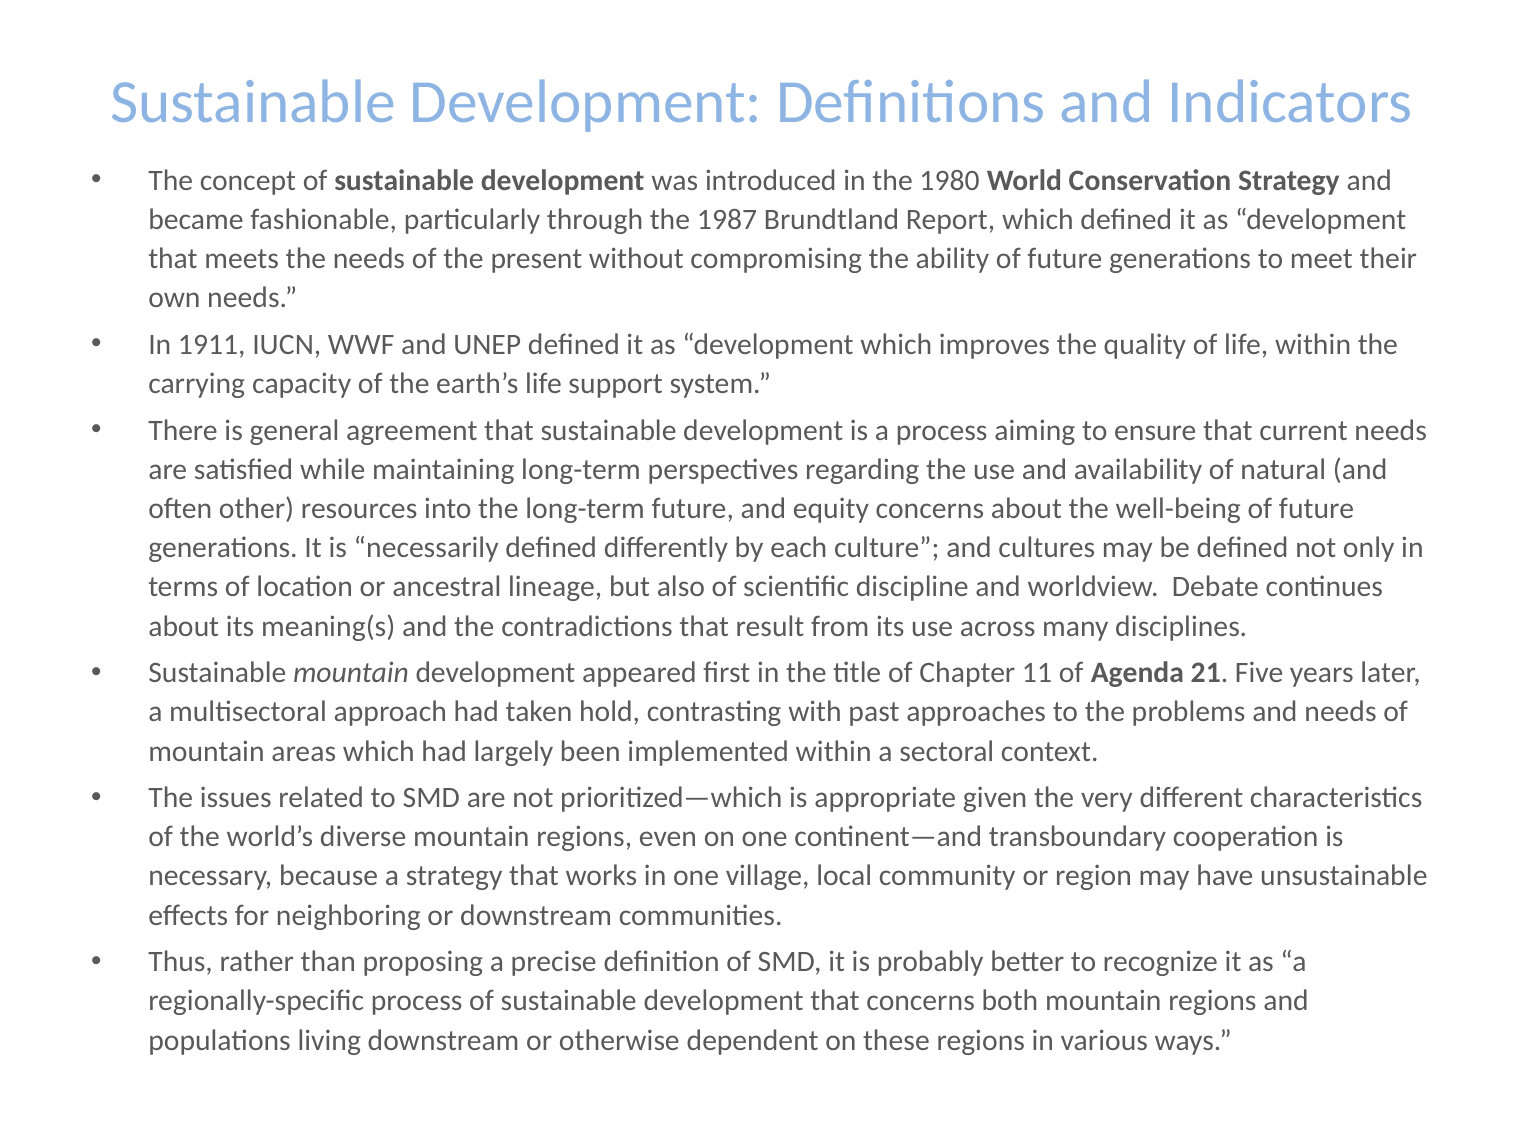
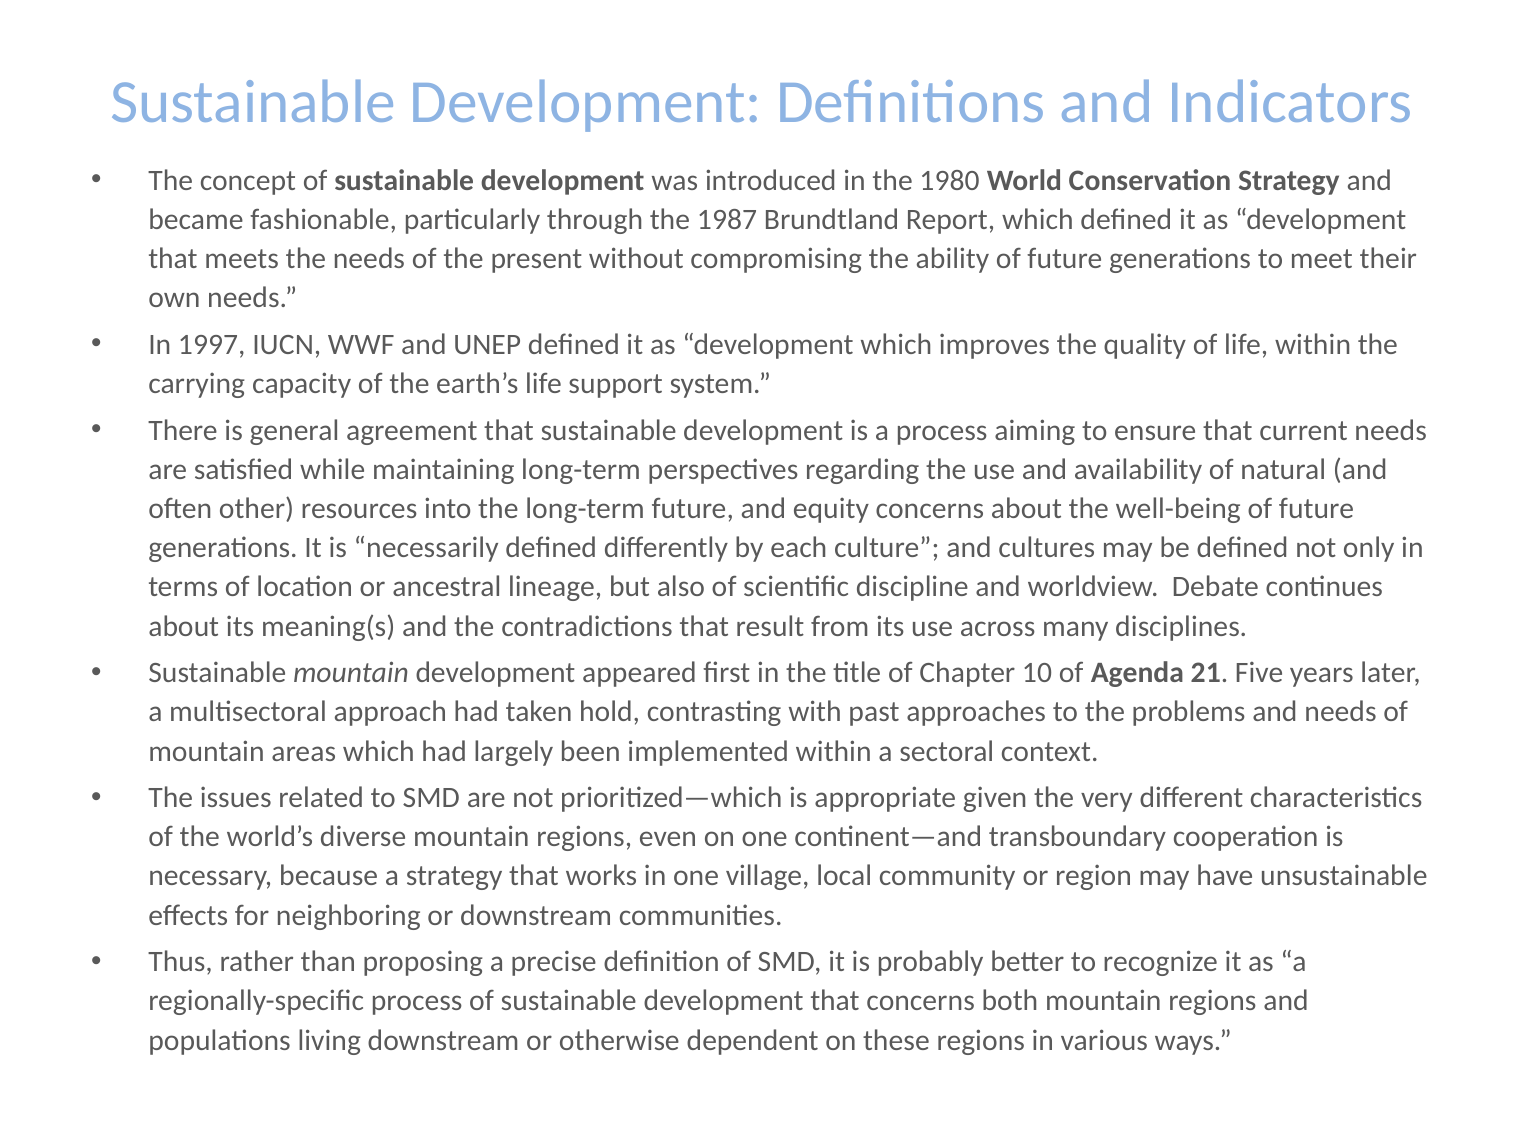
1911: 1911 -> 1997
11: 11 -> 10
